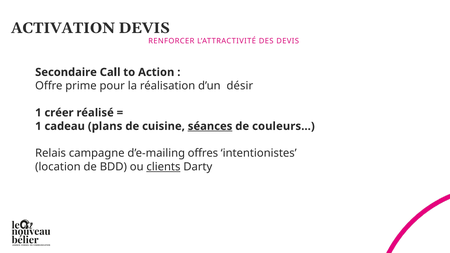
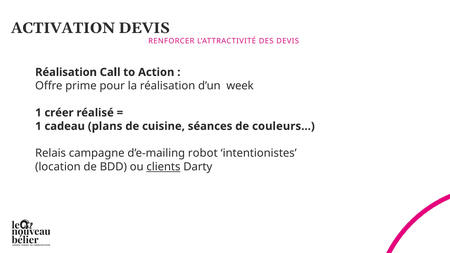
Secondaire at (66, 72): Secondaire -> Réalisation
désir: désir -> week
séances underline: present -> none
offres: offres -> robot
